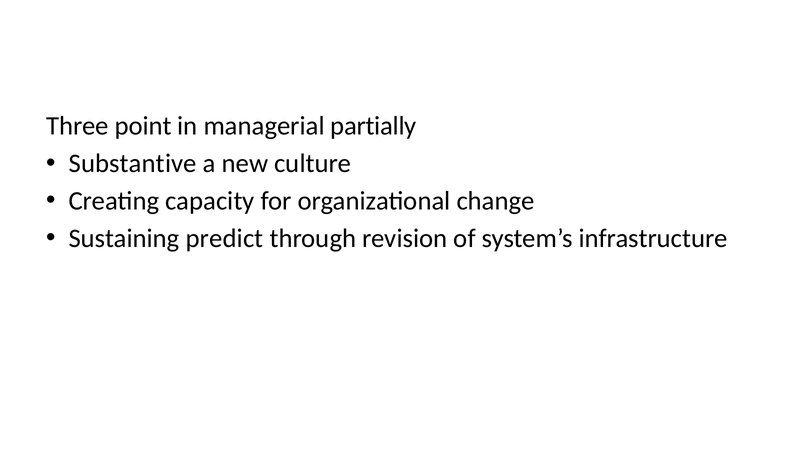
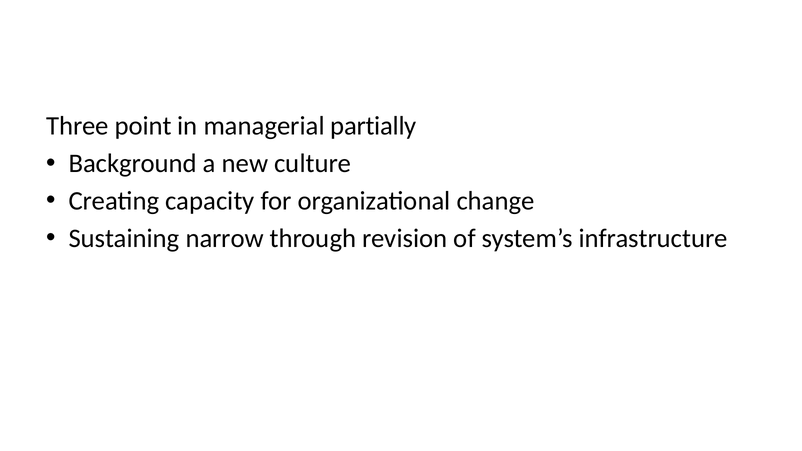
Substantive: Substantive -> Background
predict: predict -> narrow
